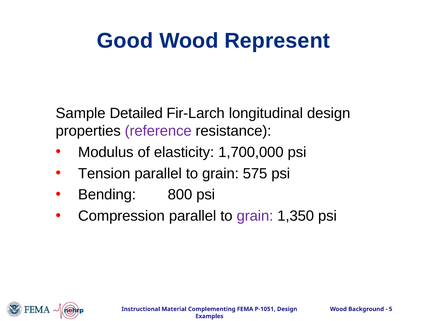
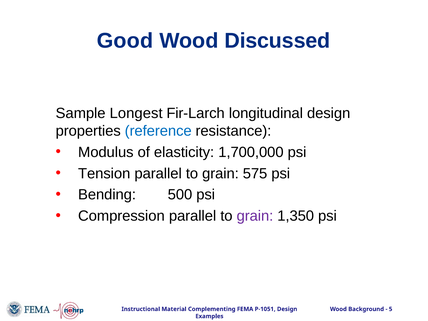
Represent: Represent -> Discussed
Detailed: Detailed -> Longest
reference colour: purple -> blue
800: 800 -> 500
